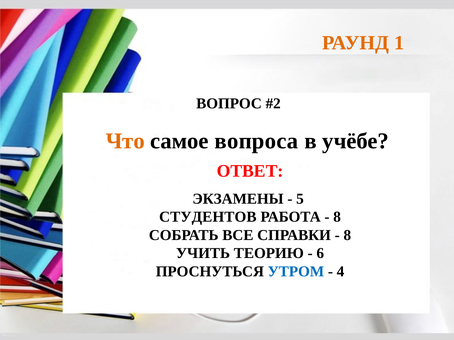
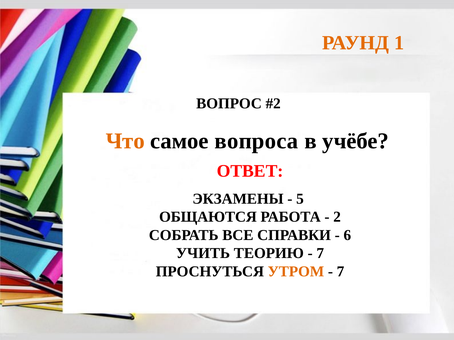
СТУДЕНТОВ: СТУДЕНТОВ -> ОБЩАЮТСЯ
8 at (337, 217): 8 -> 2
8 at (347, 235): 8 -> 6
6 at (320, 254): 6 -> 7
УТРОМ colour: blue -> orange
4 at (340, 272): 4 -> 7
